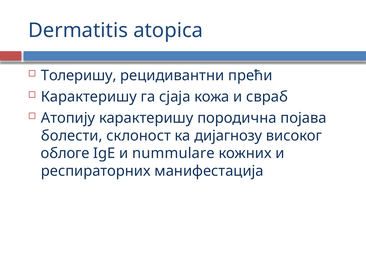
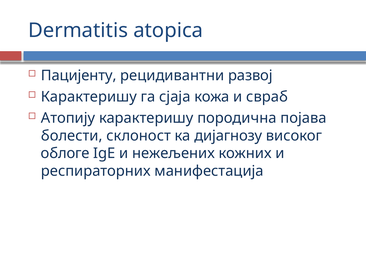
Толеришу: Толеришу -> Пацијенту
прећи: прећи -> развој
nummulare: nummulare -> нежељених
